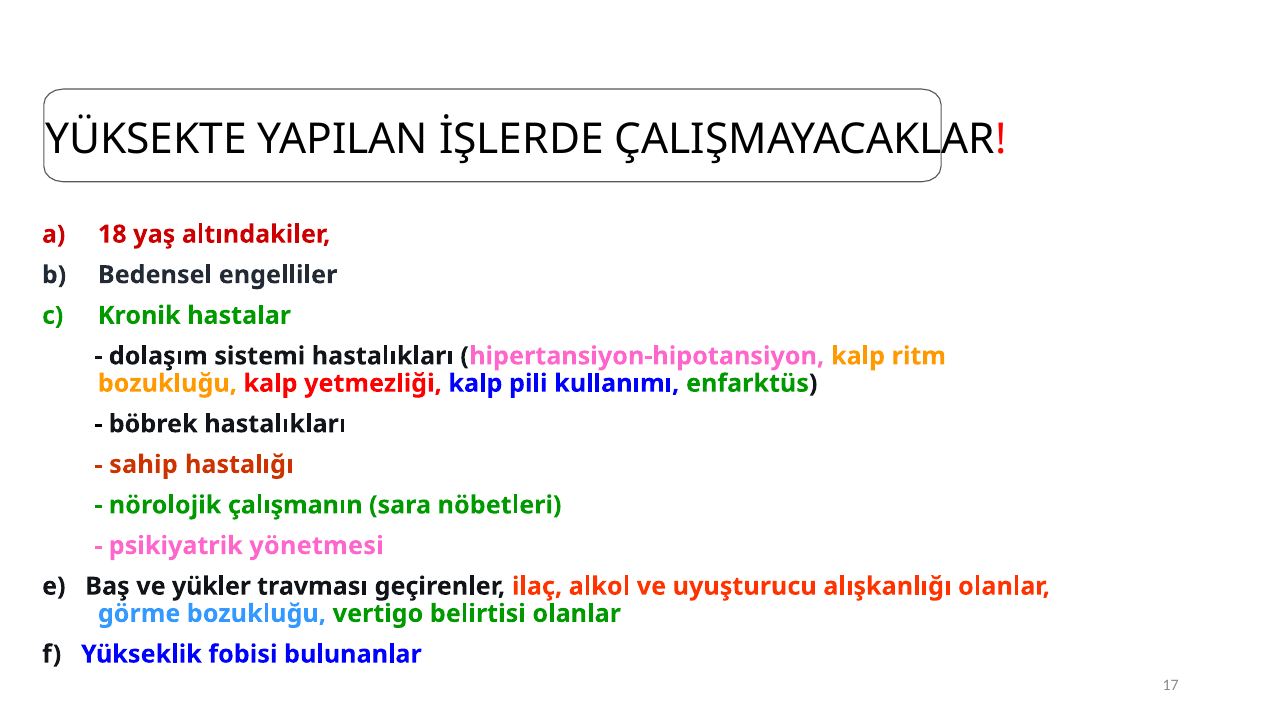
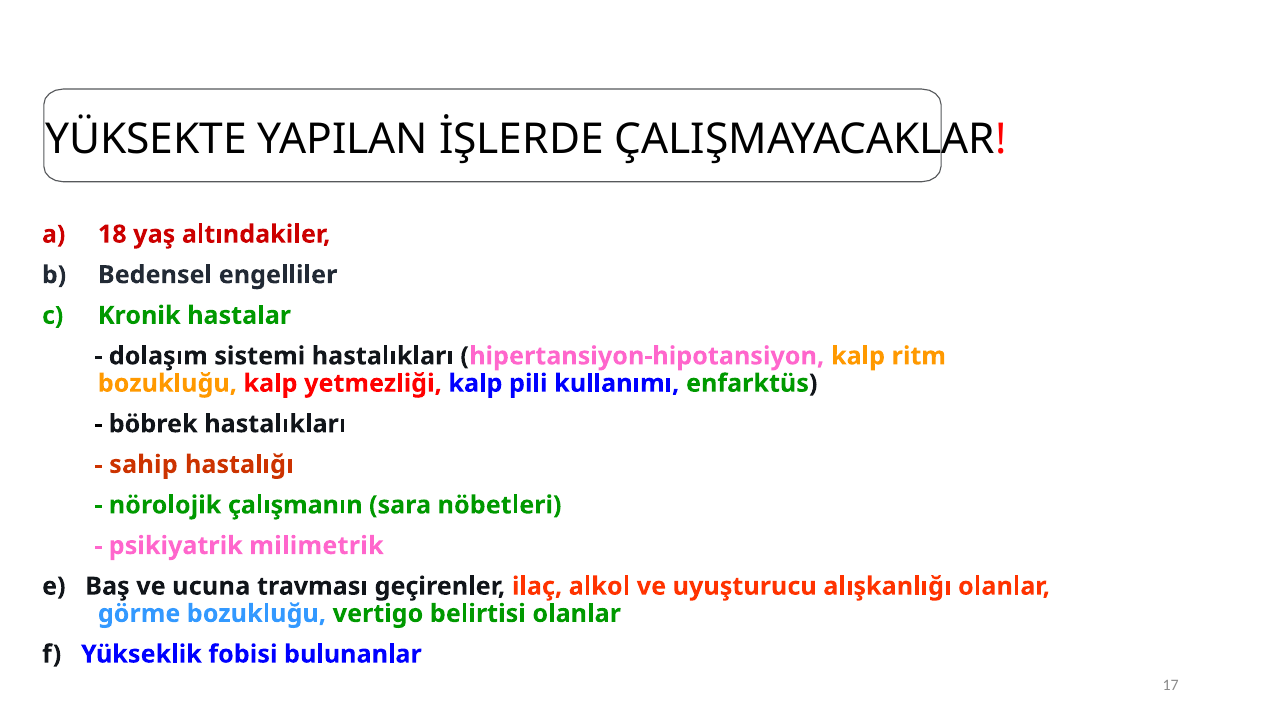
yönetmesi: yönetmesi -> milimetrik
yükler: yükler -> ucuna
